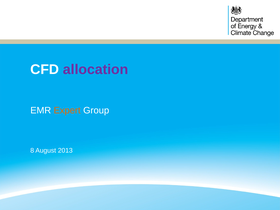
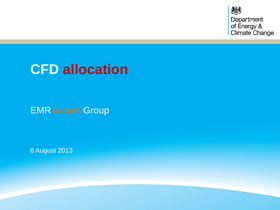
allocation colour: purple -> red
